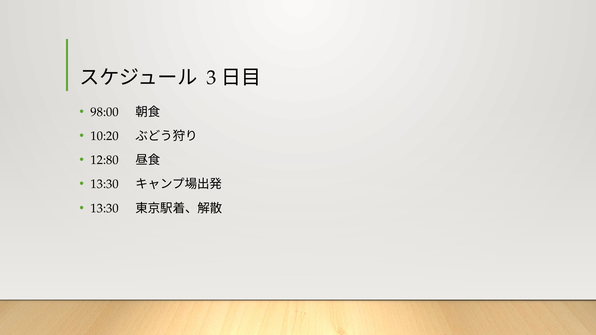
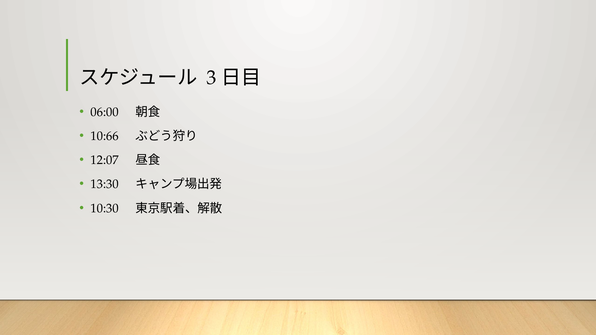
98:00: 98:00 -> 06:00
10:20: 10:20 -> 10:66
12:80: 12:80 -> 12:07
13:30 at (105, 208): 13:30 -> 10:30
